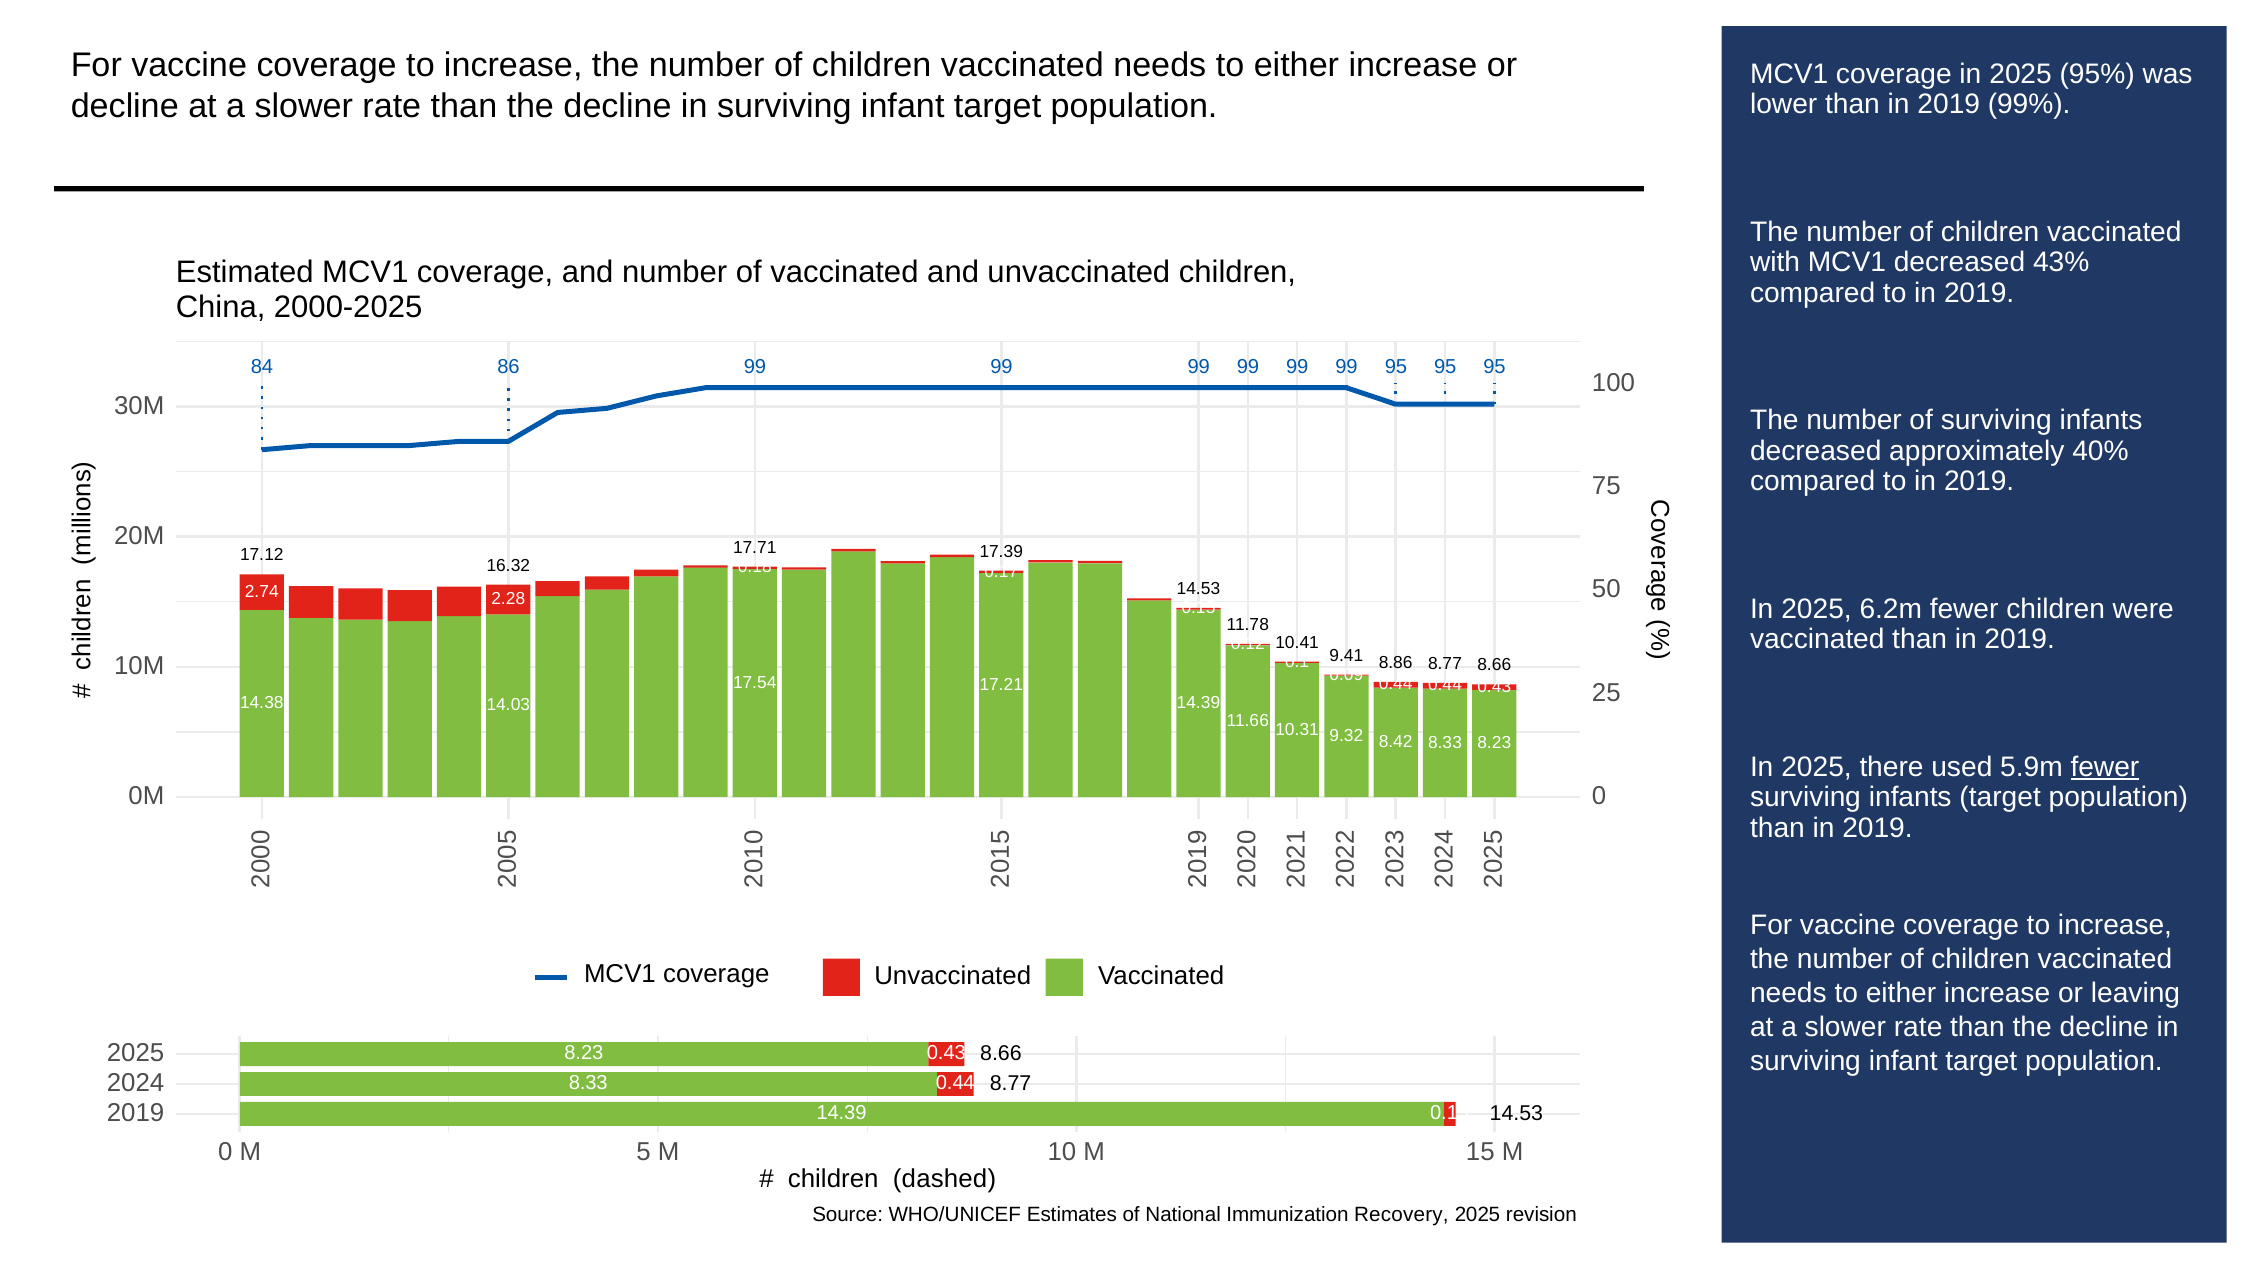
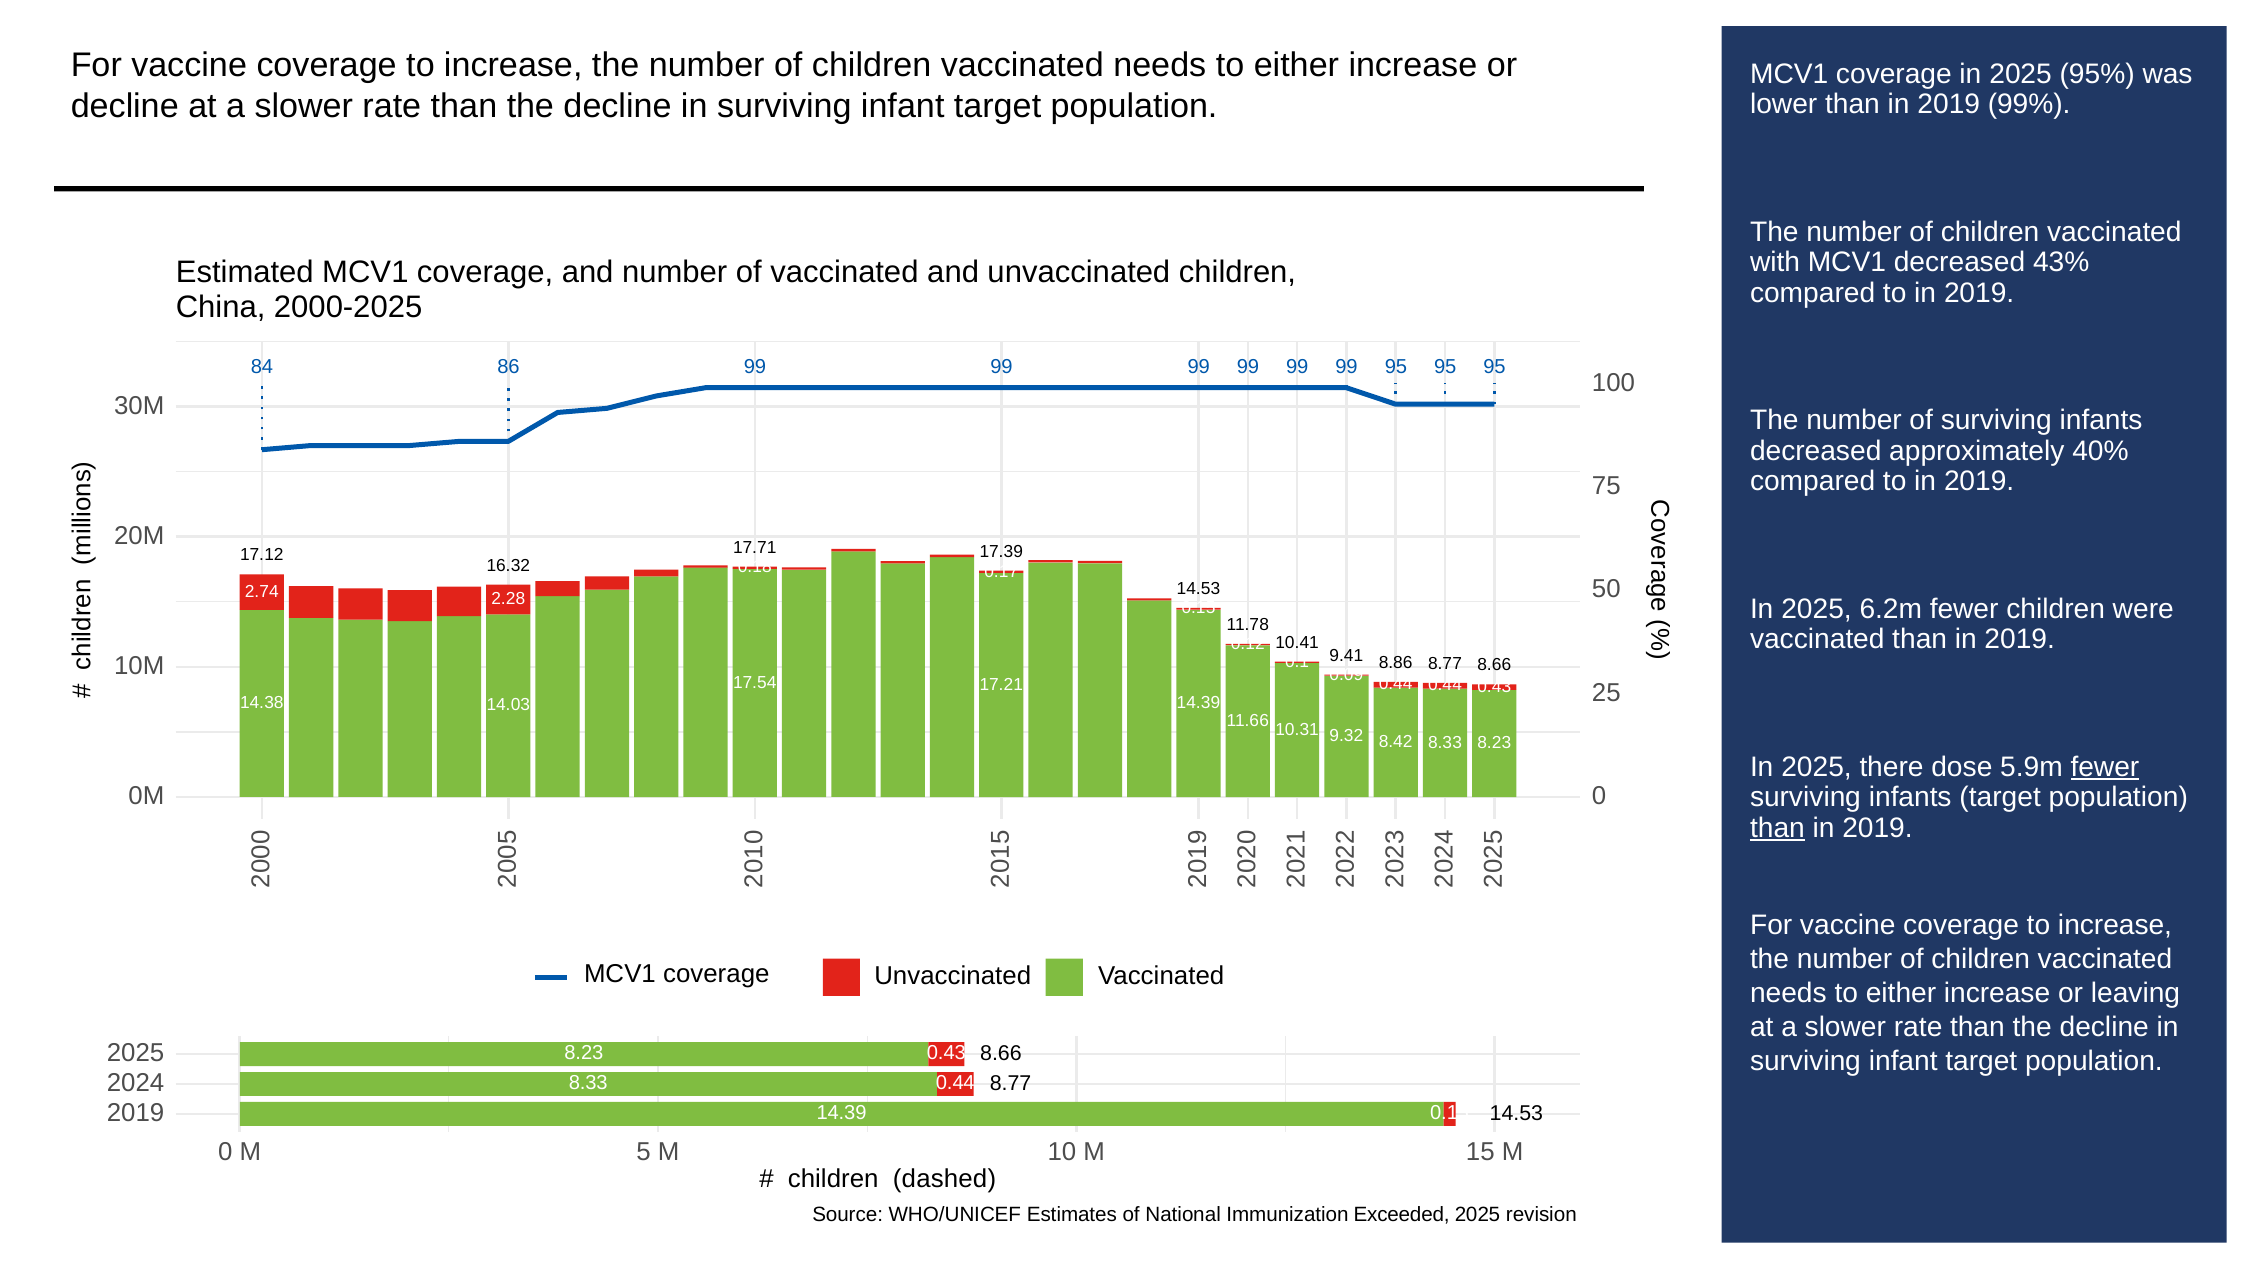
used: used -> dose
than at (1778, 827) underline: none -> present
Recovery: Recovery -> Exceeded
